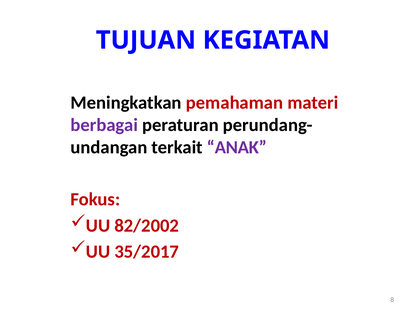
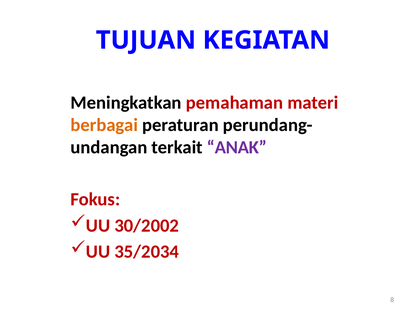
berbagai colour: purple -> orange
82/2002: 82/2002 -> 30/2002
35/2017: 35/2017 -> 35/2034
